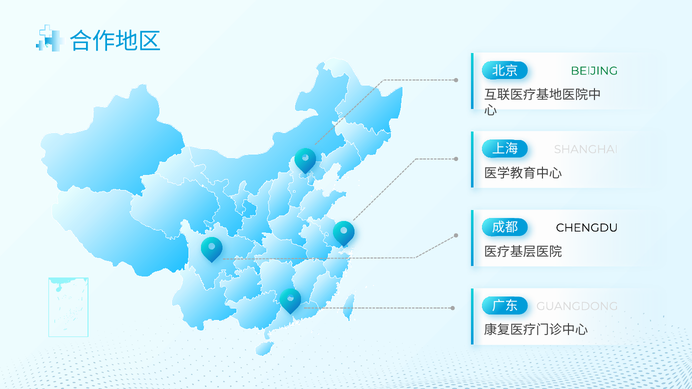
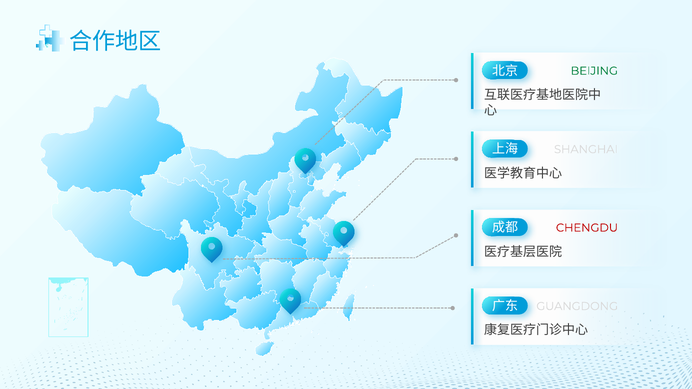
CHENGDU colour: black -> red
